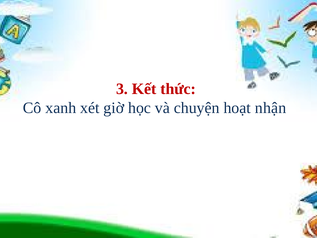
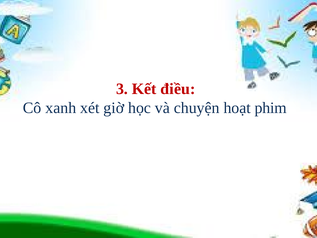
thức: thức -> điều
nhận: nhận -> phim
